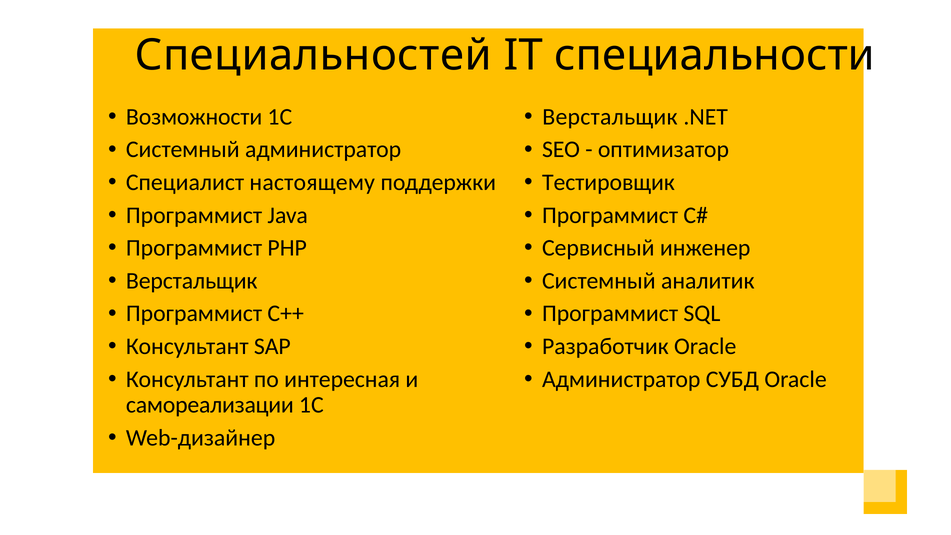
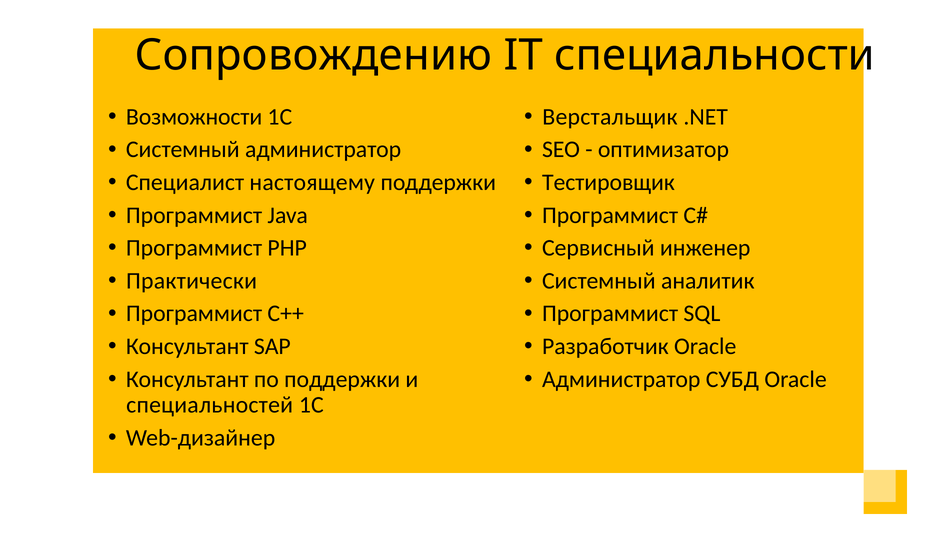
Специальностей: Специальностей -> Сопровождению
Верстальщик at (192, 281): Верстальщик -> Практически
по интересная: интересная -> поддержки
самореализации: самореализации -> специальностей
